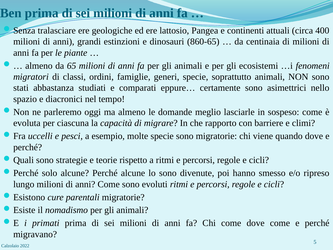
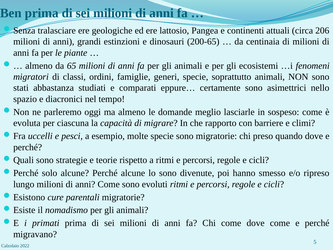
400: 400 -> 206
860-65: 860-65 -> 200-65
viene: viene -> preso
